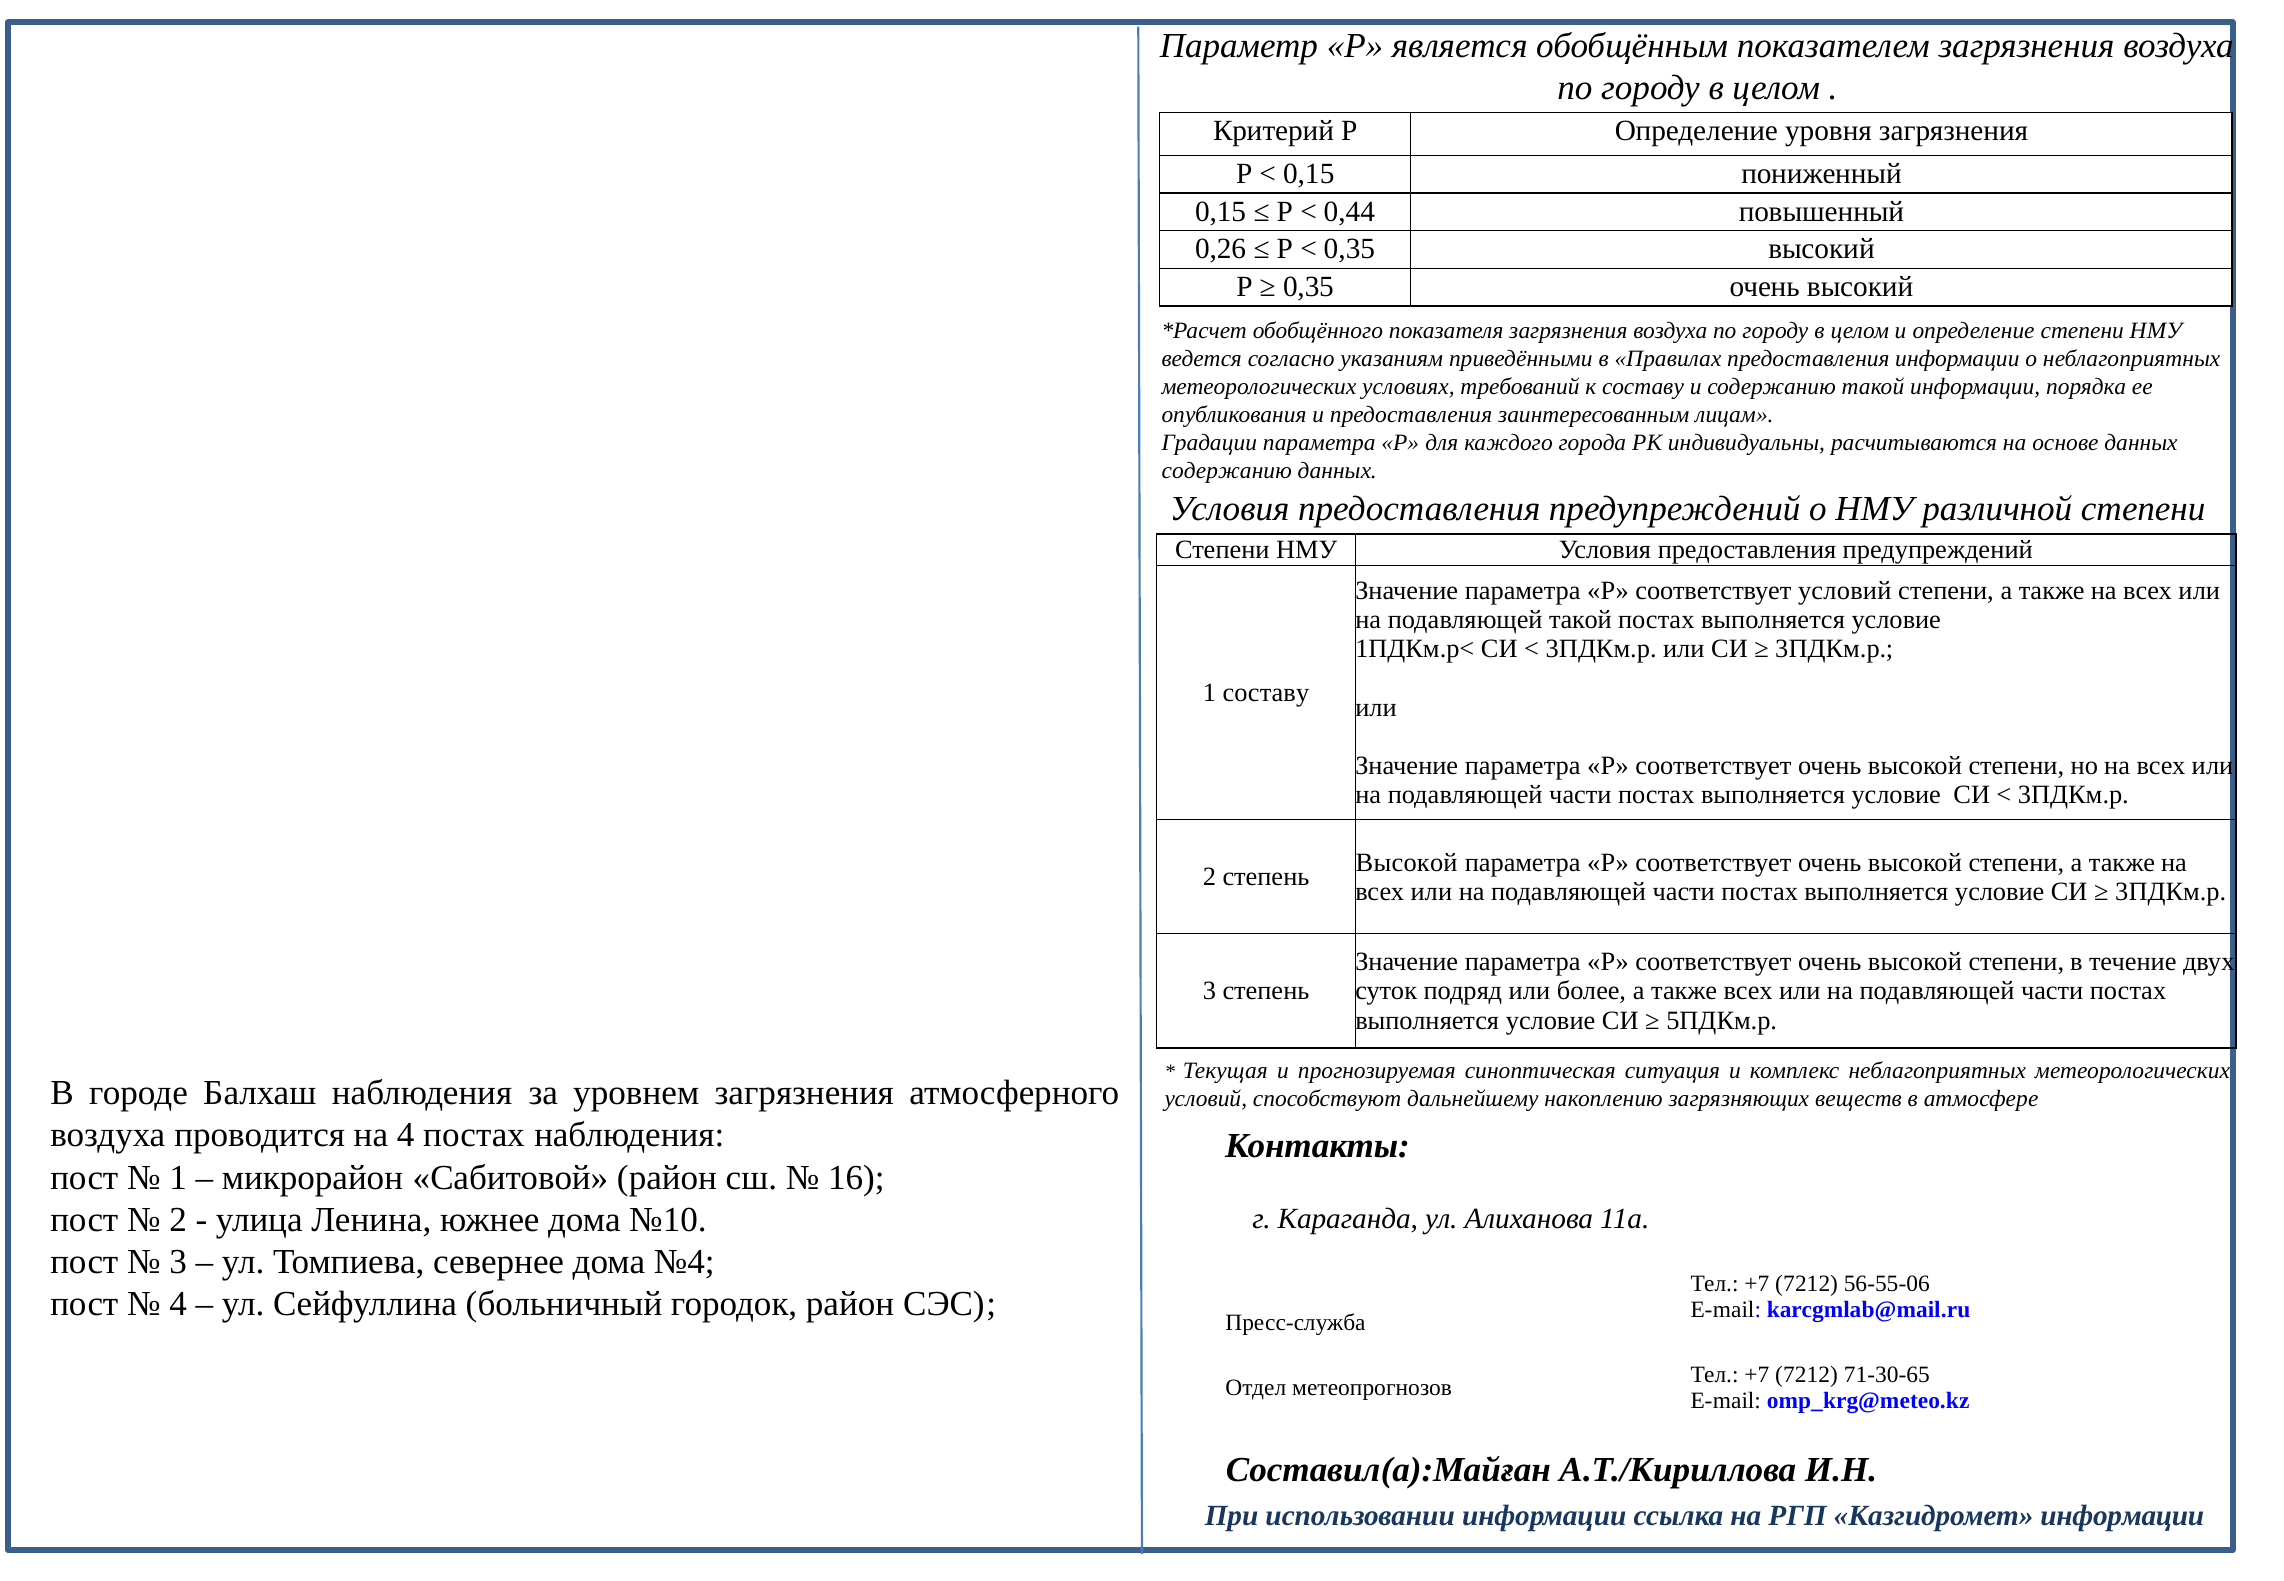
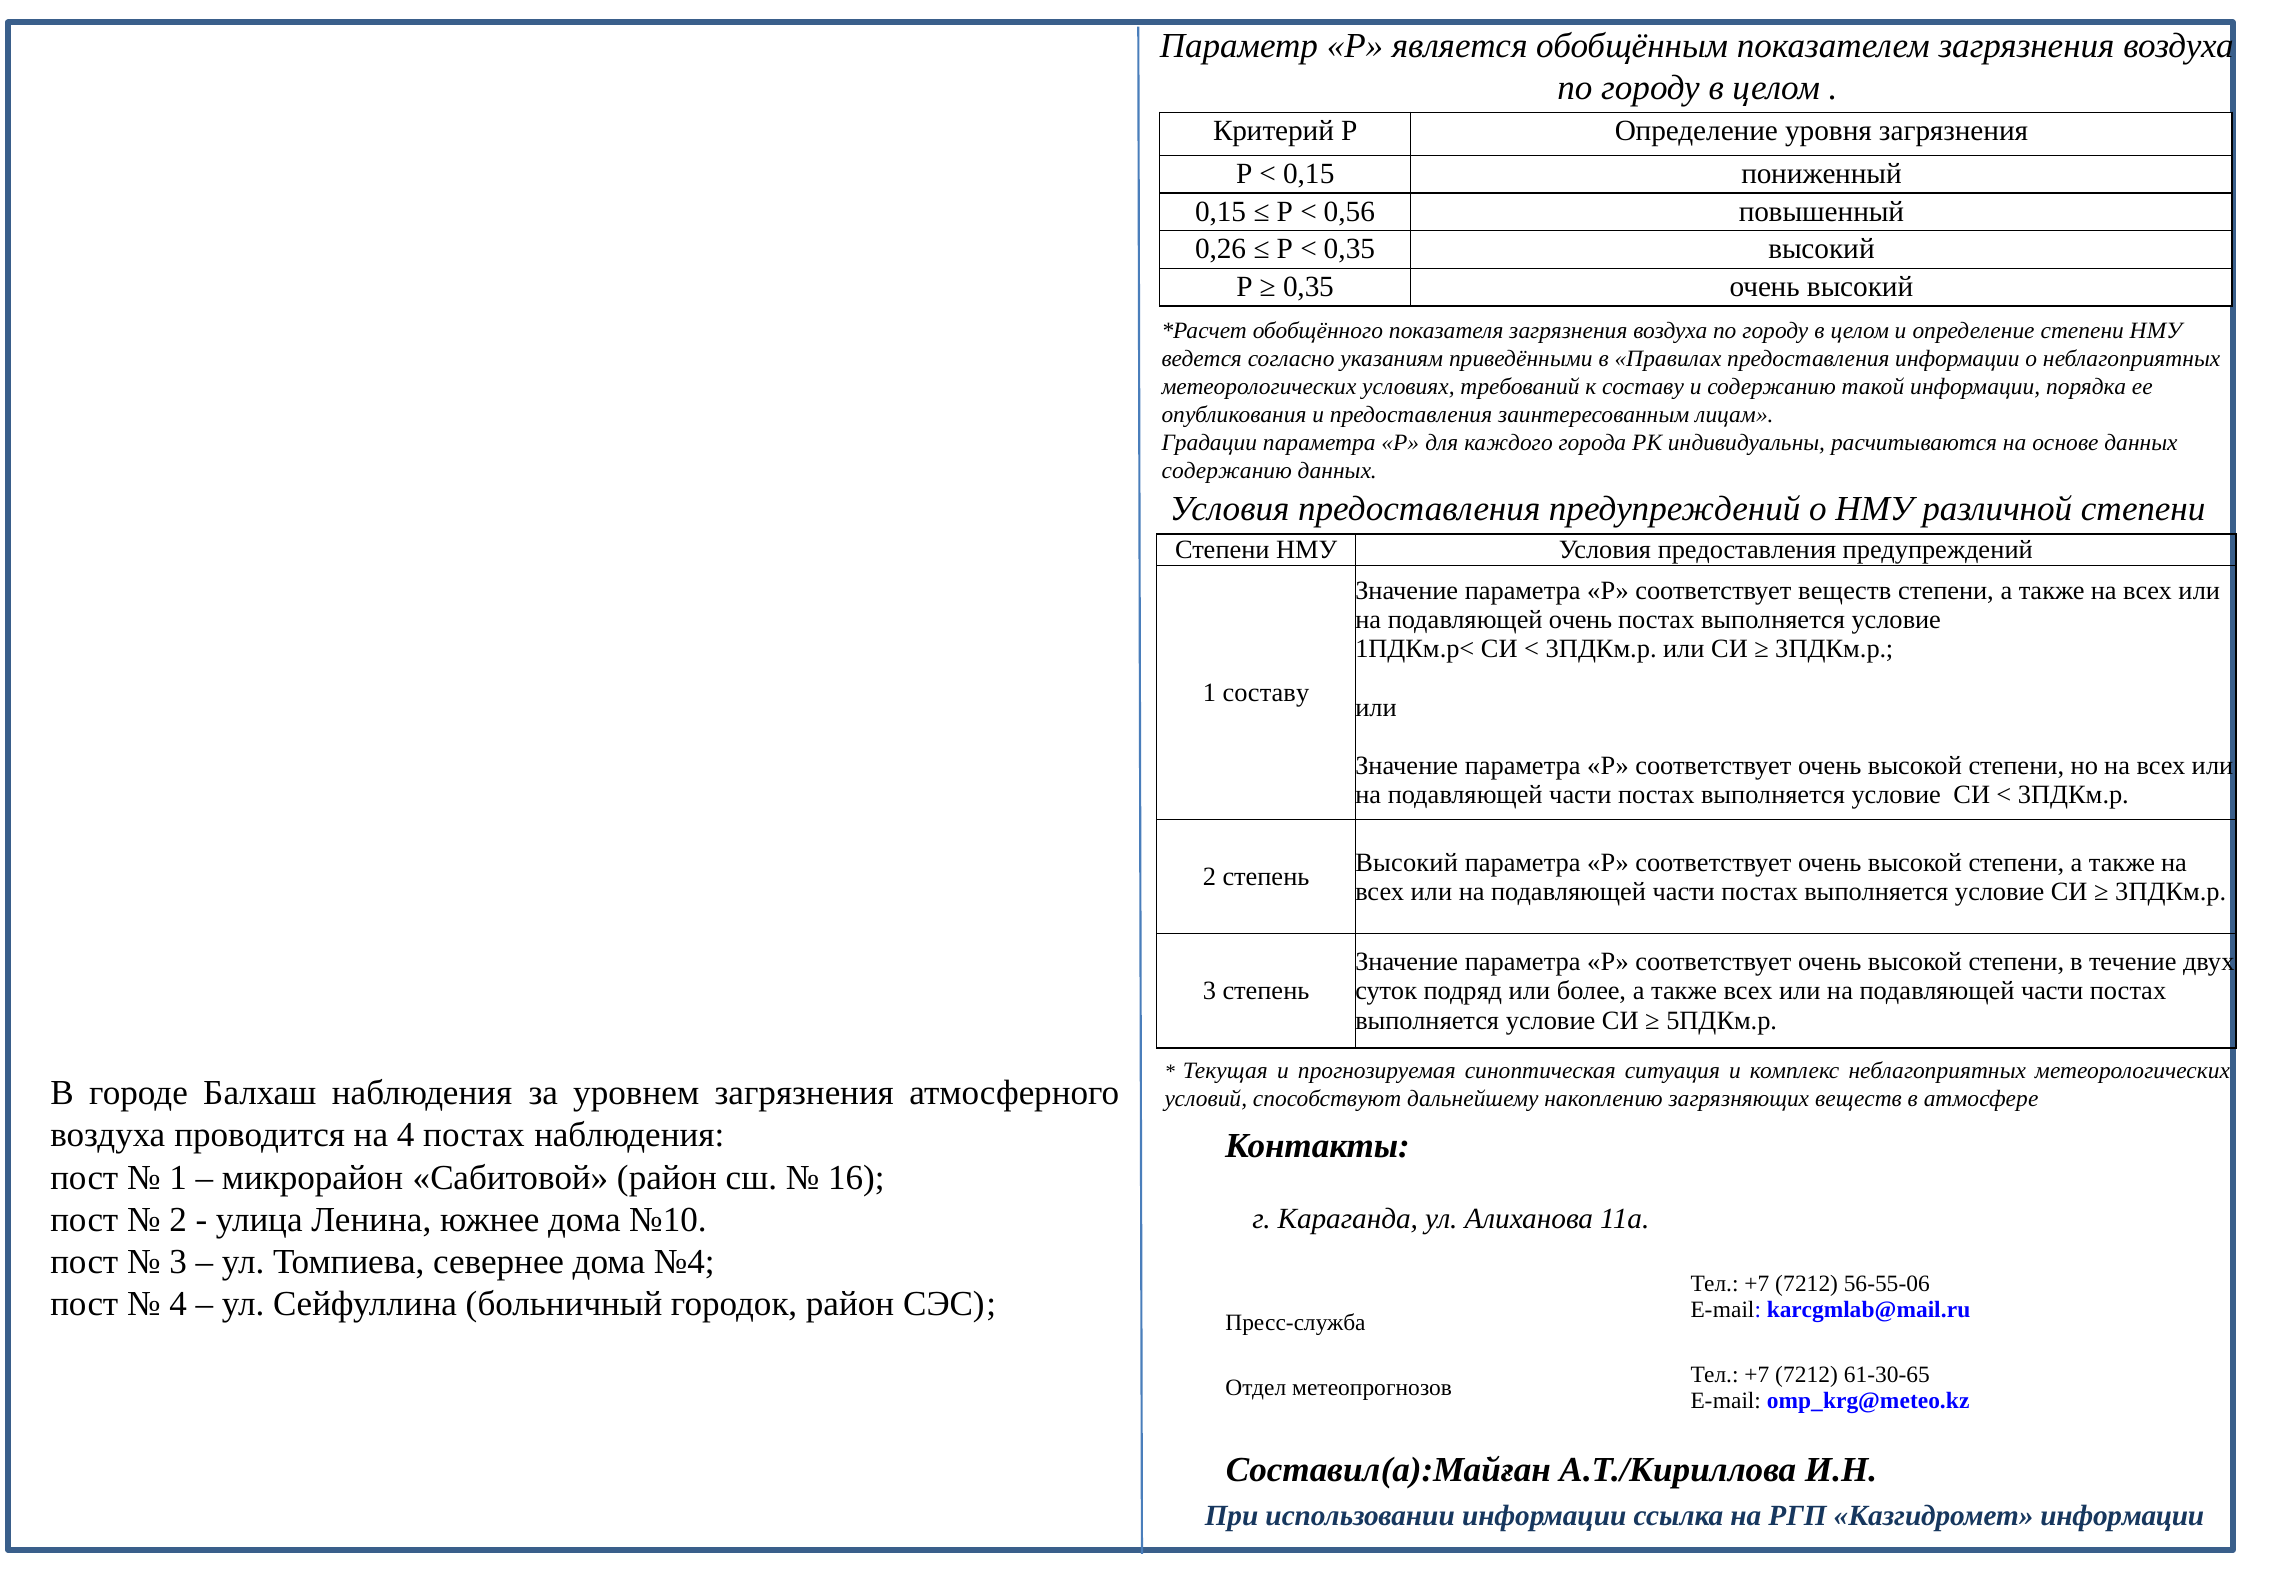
0,44: 0,44 -> 0,56
соответствует условий: условий -> веществ
подавляющей такой: такой -> очень
Высокой at (1407, 862): Высокой -> Высокий
71-30-65: 71-30-65 -> 61-30-65
